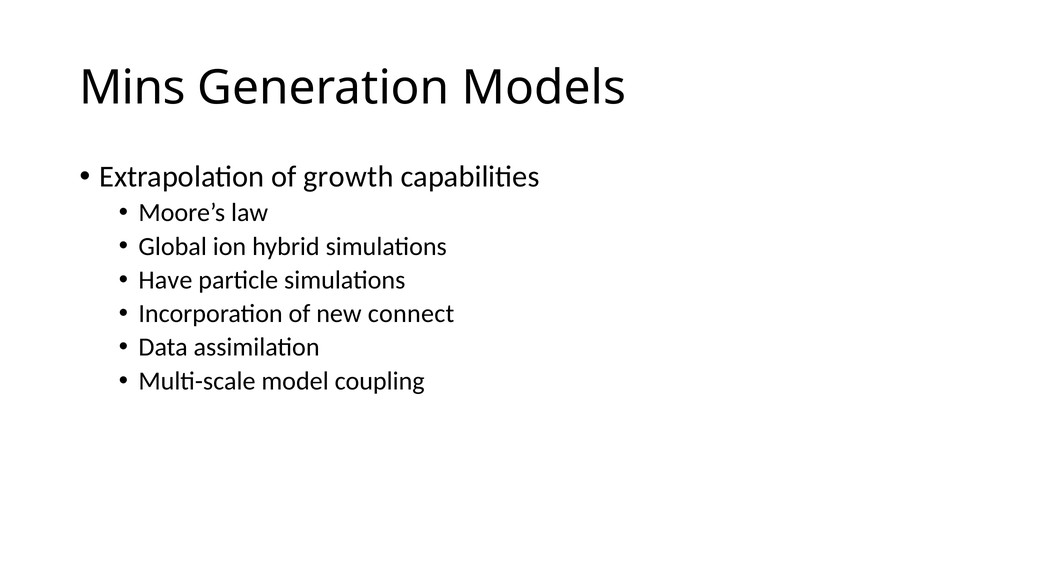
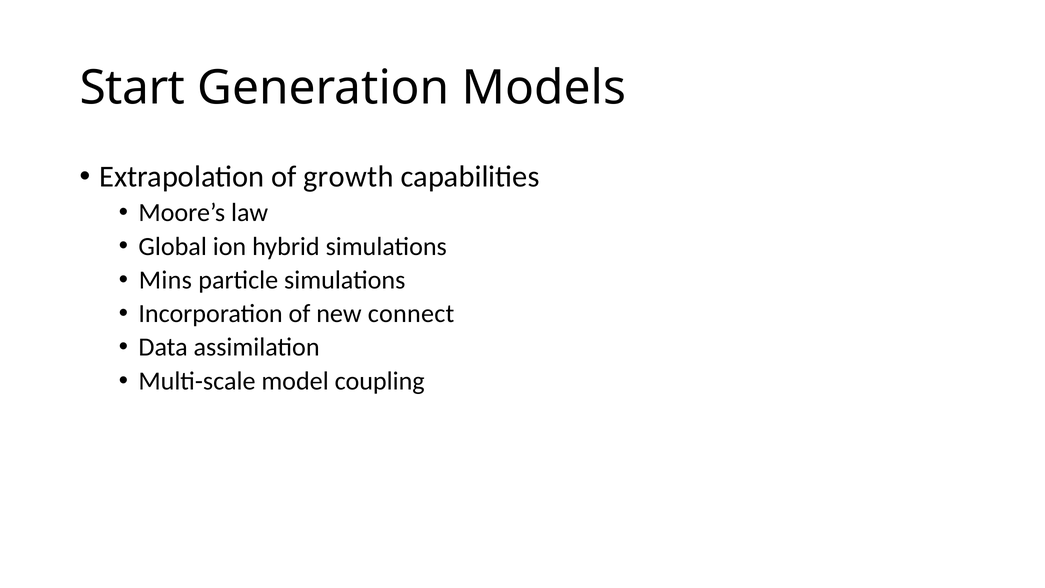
Mins: Mins -> Start
Have: Have -> Mins
